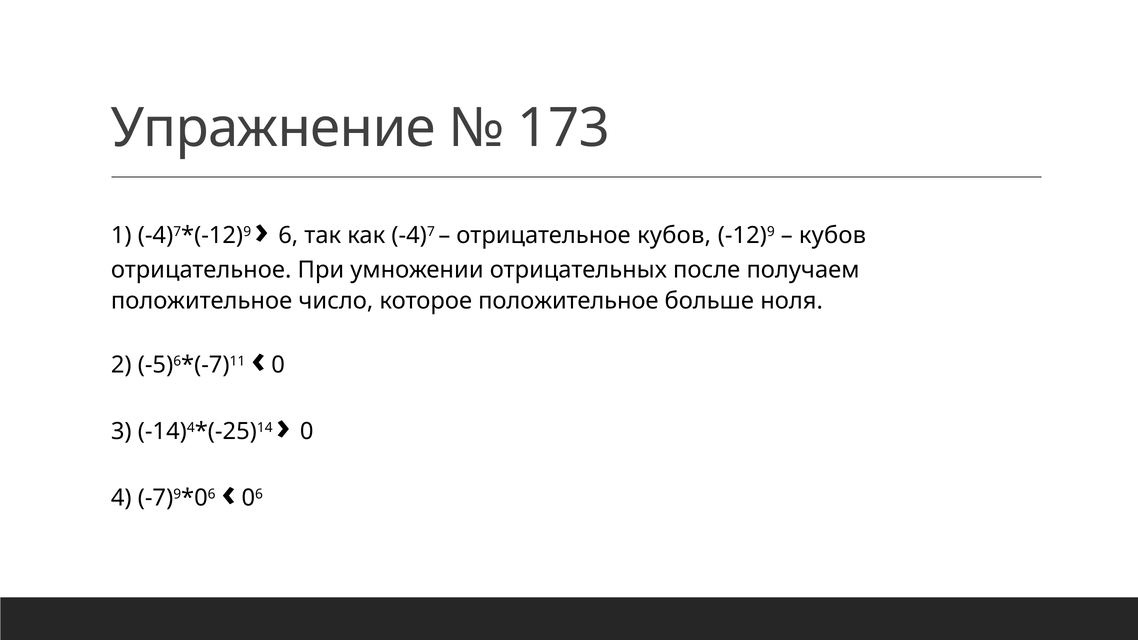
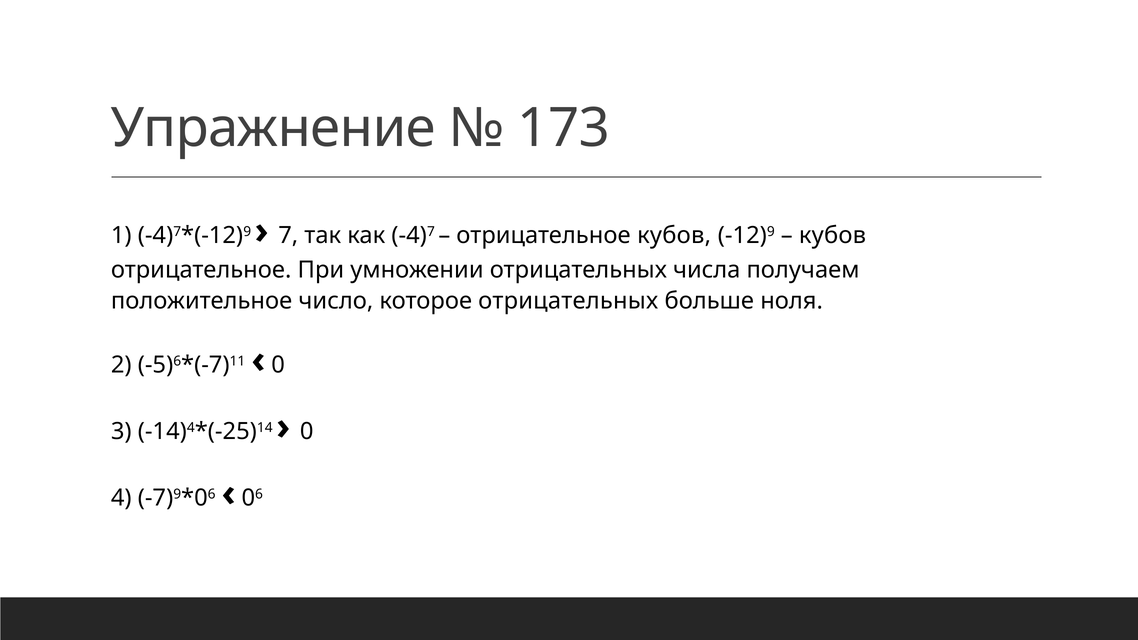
6: 6 -> 7
после: после -> числа
которое положительное: положительное -> отрицательных
